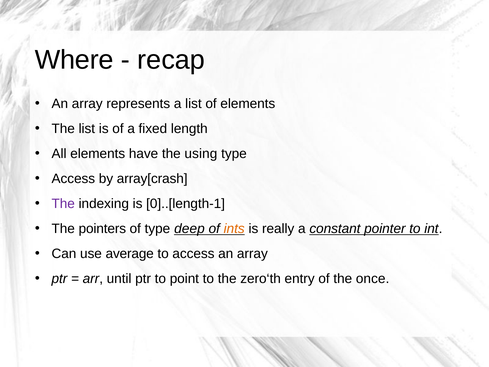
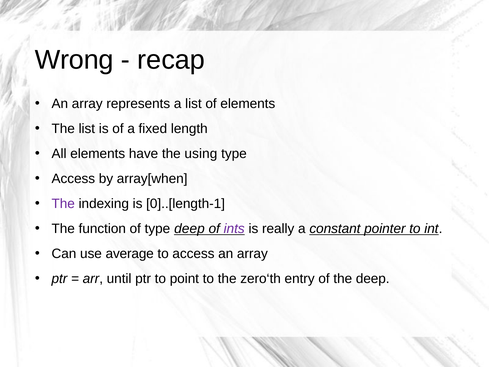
Where: Where -> Wrong
array[crash: array[crash -> array[when
pointers: pointers -> function
ints colour: orange -> purple
the once: once -> deep
